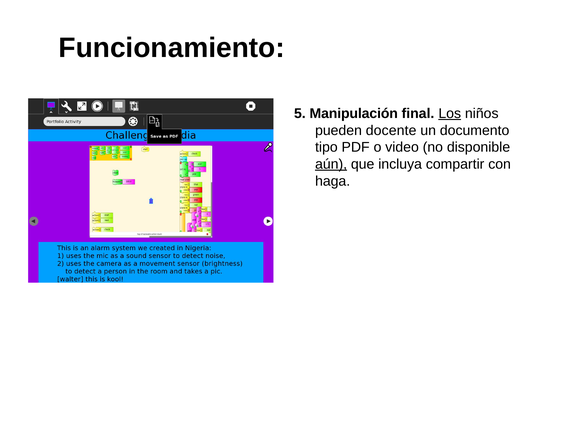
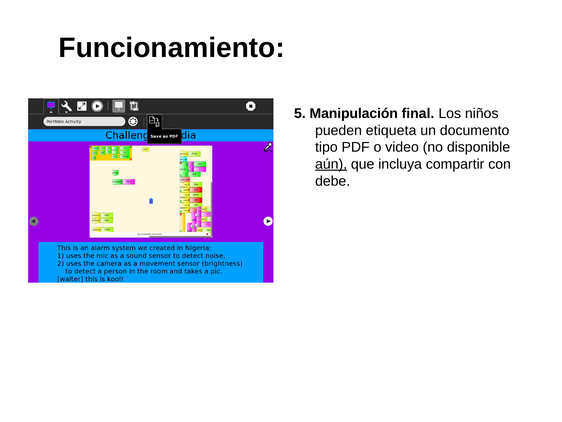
Los underline: present -> none
docente: docente -> etiqueta
haga: haga -> debe
